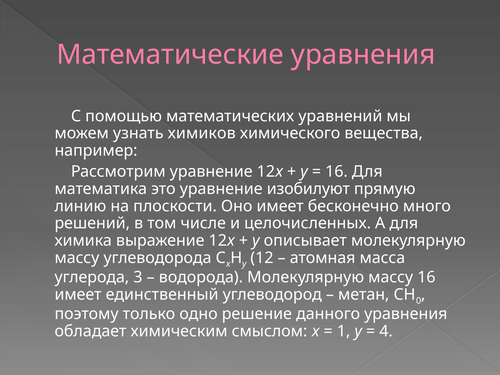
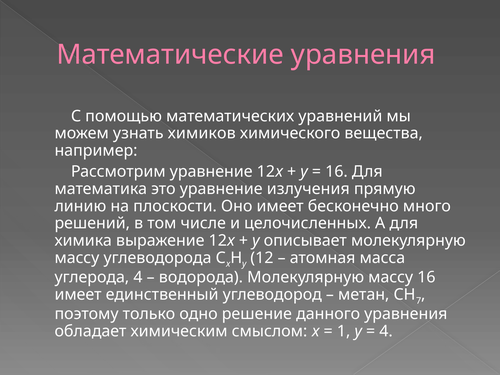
изобилуют: изобилуют -> излучения
углерода 3: 3 -> 4
0: 0 -> 7
